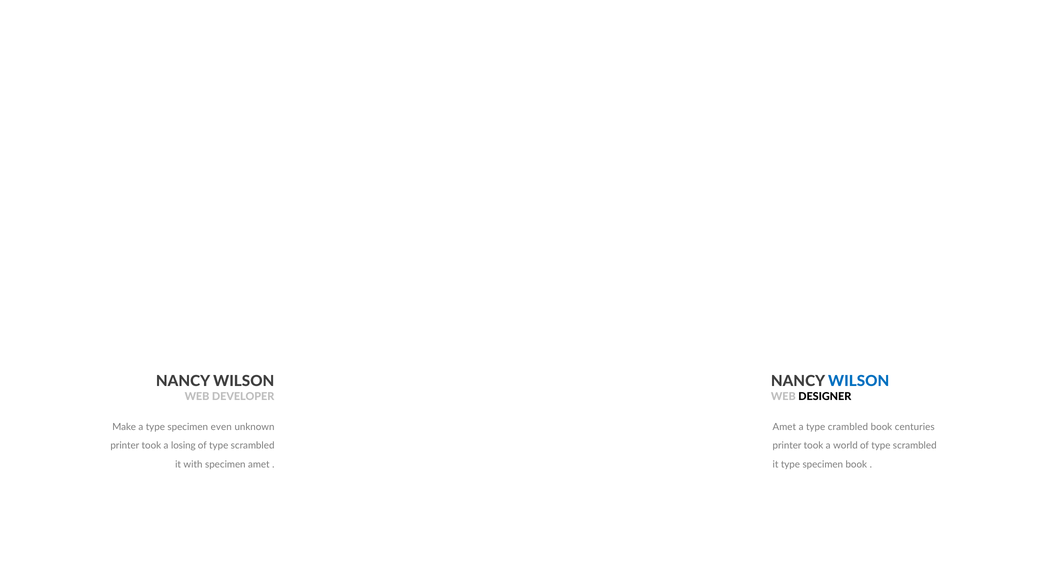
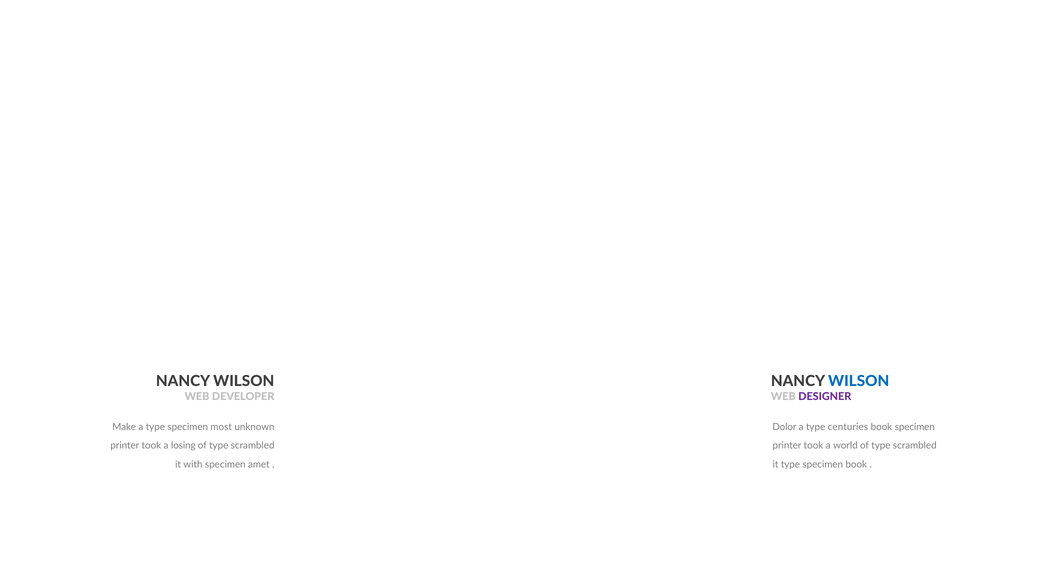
DESIGNER colour: black -> purple
even: even -> most
Amet at (784, 427): Amet -> Dolor
crambled: crambled -> centuries
book centuries: centuries -> specimen
